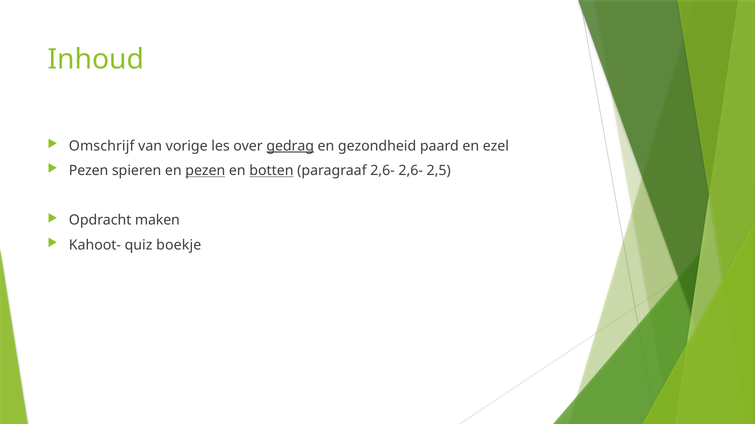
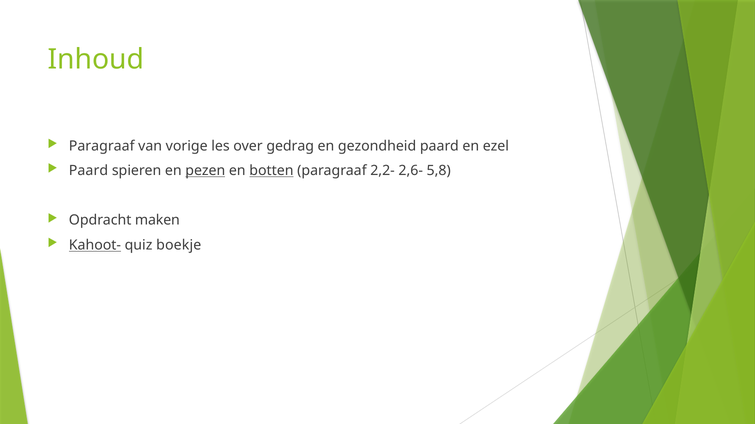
Omschrijf at (102, 146): Omschrijf -> Paragraaf
gedrag underline: present -> none
Pezen at (89, 171): Pezen -> Paard
paragraaf 2,6-: 2,6- -> 2,2-
2,5: 2,5 -> 5,8
Kahoot- underline: none -> present
